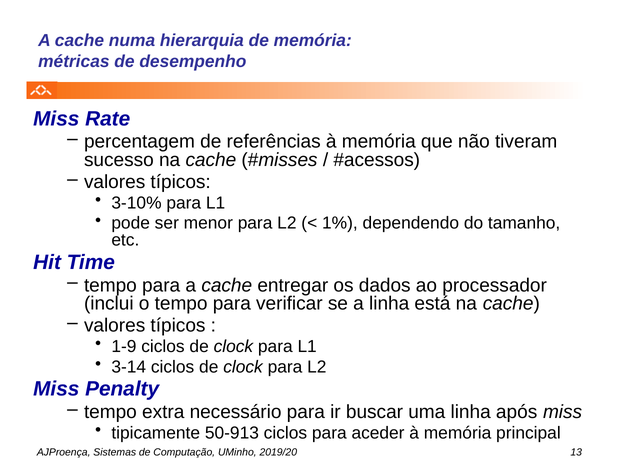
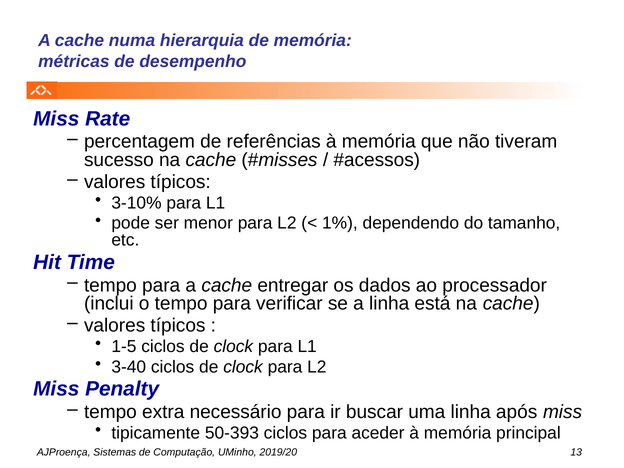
1-9: 1-9 -> 1-5
3-14: 3-14 -> 3-40
50-913: 50-913 -> 50-393
